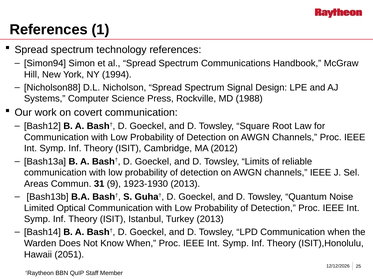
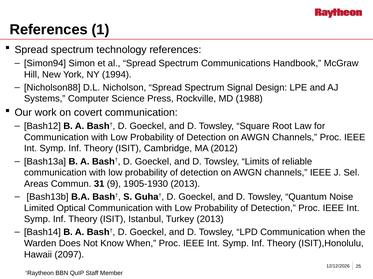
1923-1930: 1923-1930 -> 1905-1930
2051: 2051 -> 2097
